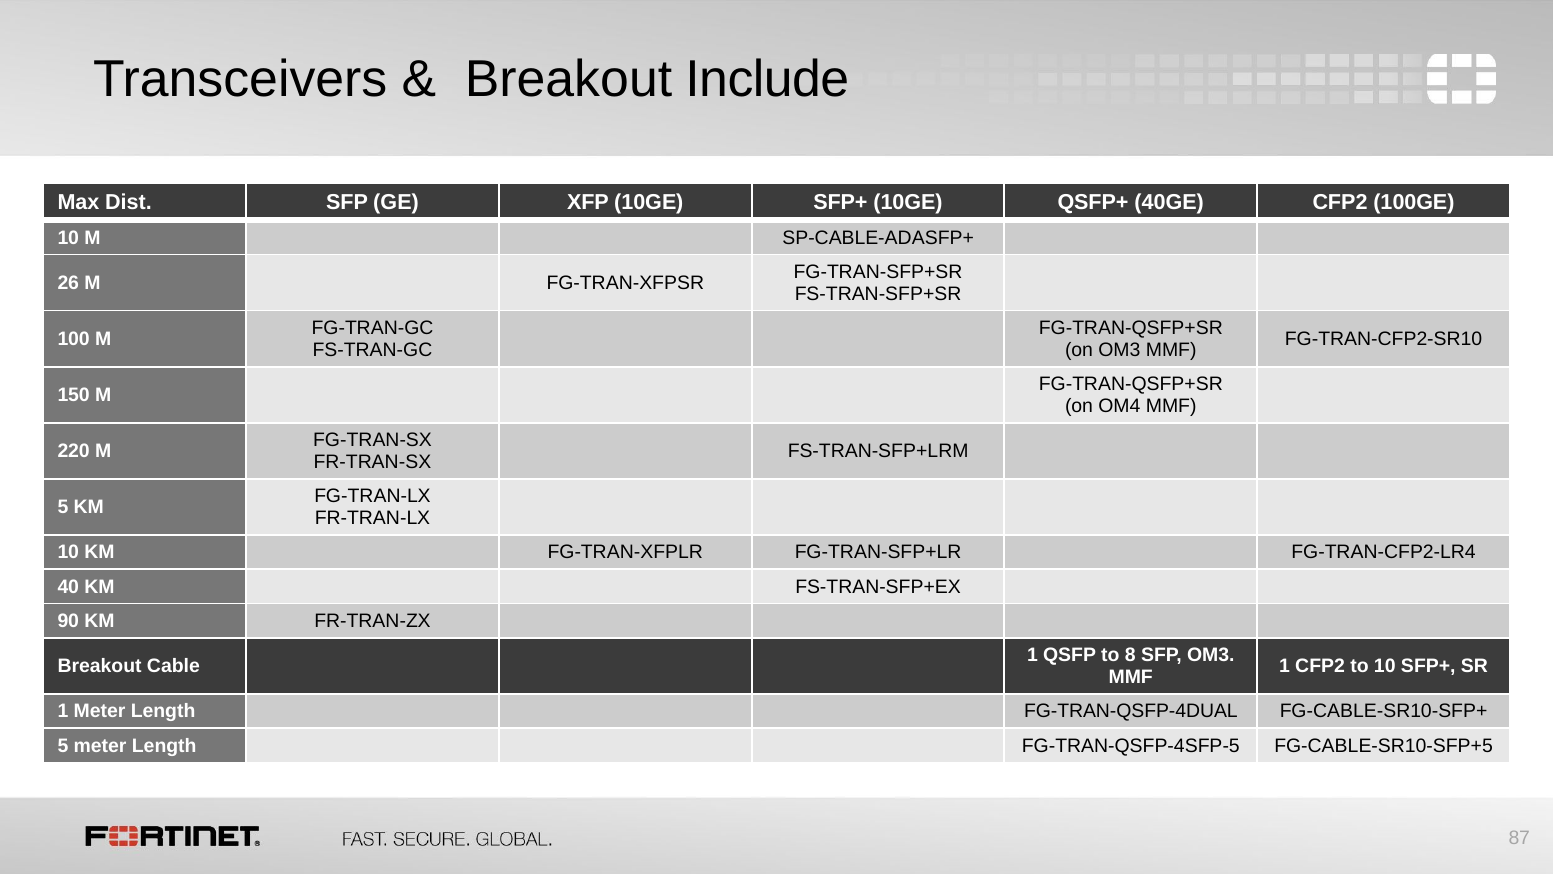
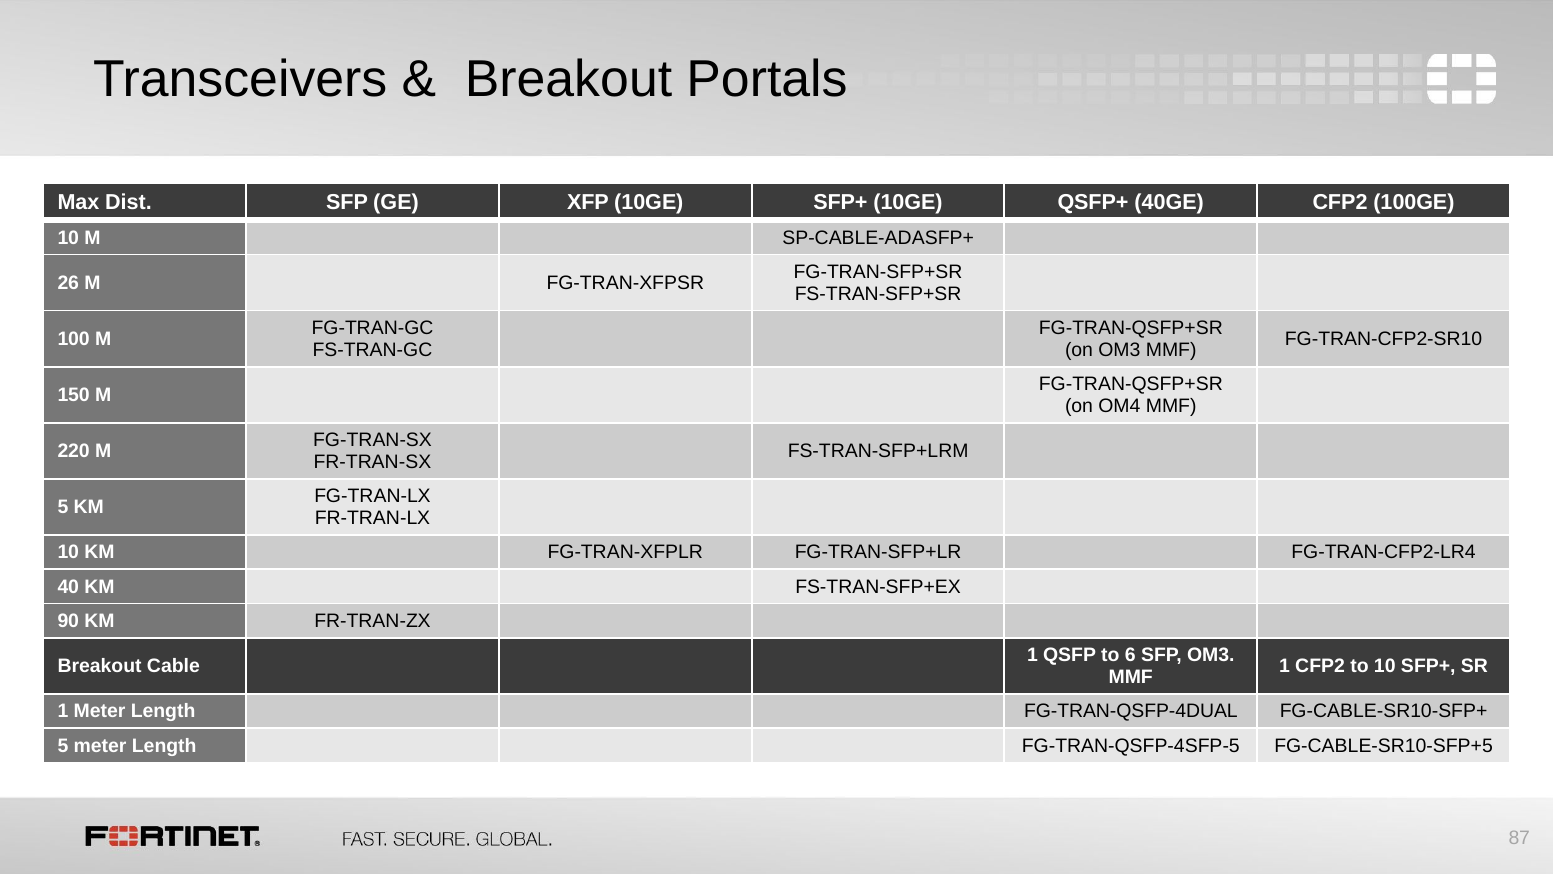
Include: Include -> Portals
8: 8 -> 6
